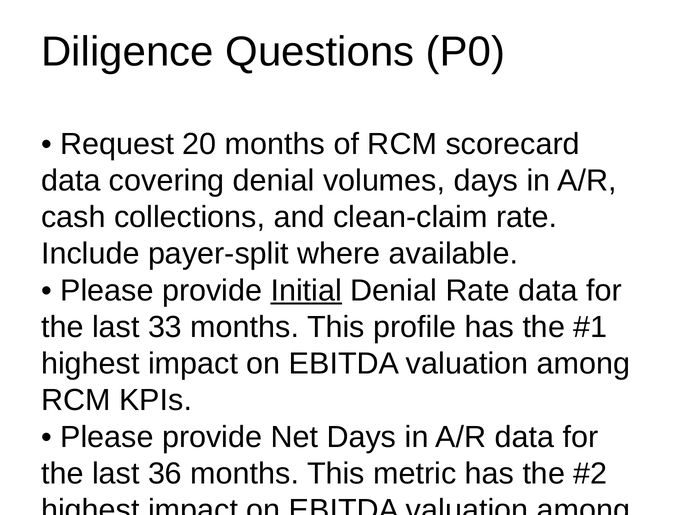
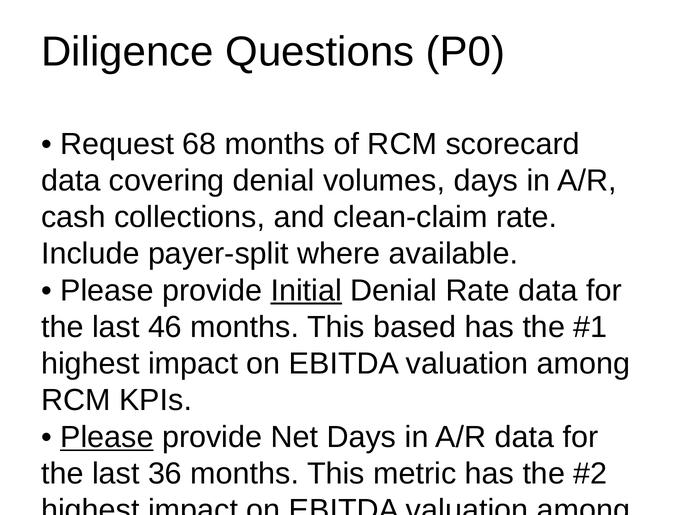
20: 20 -> 68
33: 33 -> 46
profile: profile -> based
Please at (107, 437) underline: none -> present
